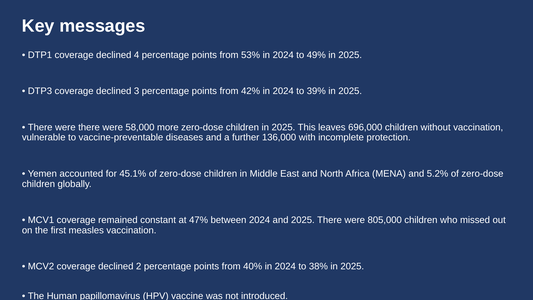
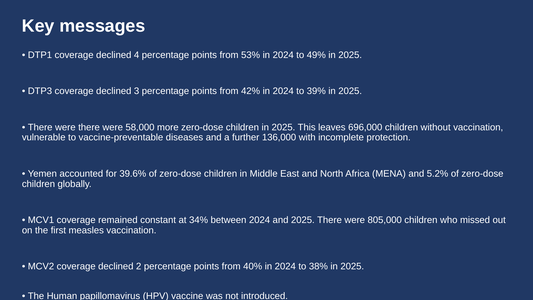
45.1%: 45.1% -> 39.6%
47%: 47% -> 34%
